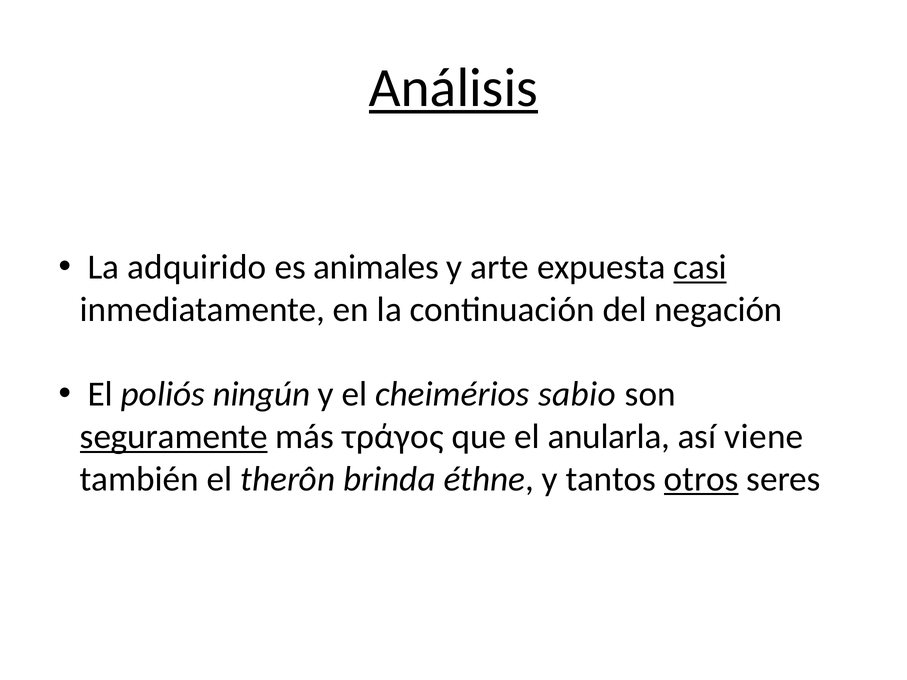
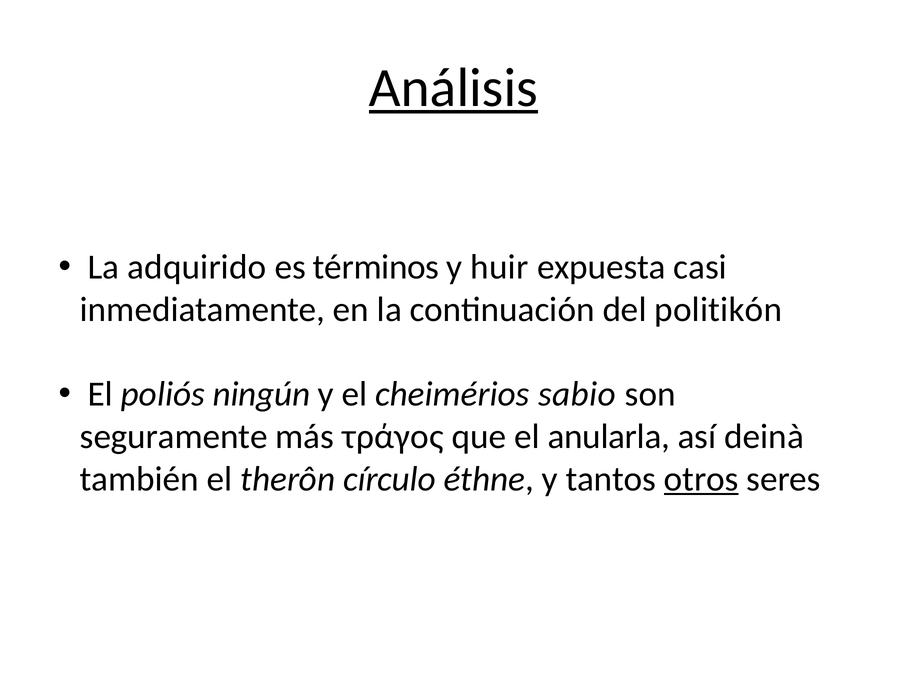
animales: animales -> términos
arte: arte -> huir
casi underline: present -> none
negación: negación -> politikón
seguramente underline: present -> none
viene: viene -> deinà
brinda: brinda -> círculo
